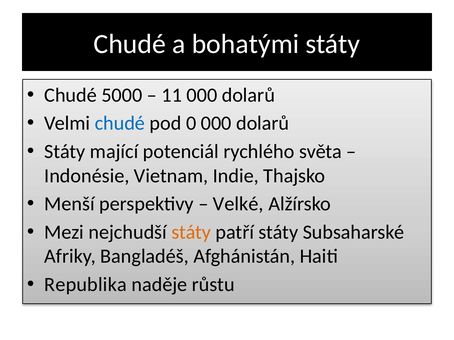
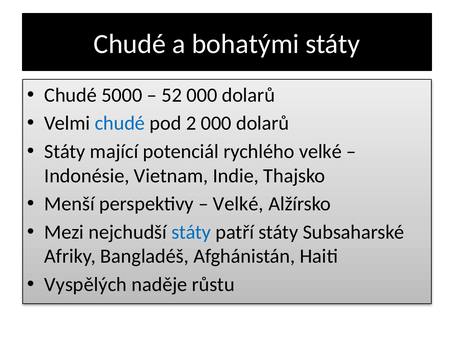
11: 11 -> 52
0: 0 -> 2
rychlého světa: světa -> velké
státy at (191, 232) colour: orange -> blue
Republika: Republika -> Vyspělých
